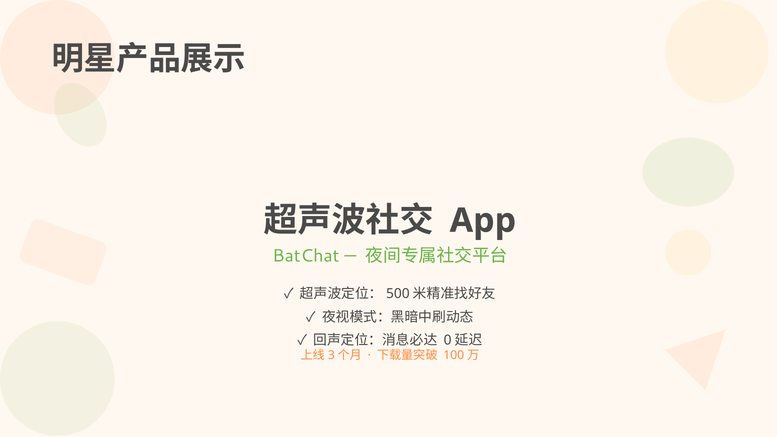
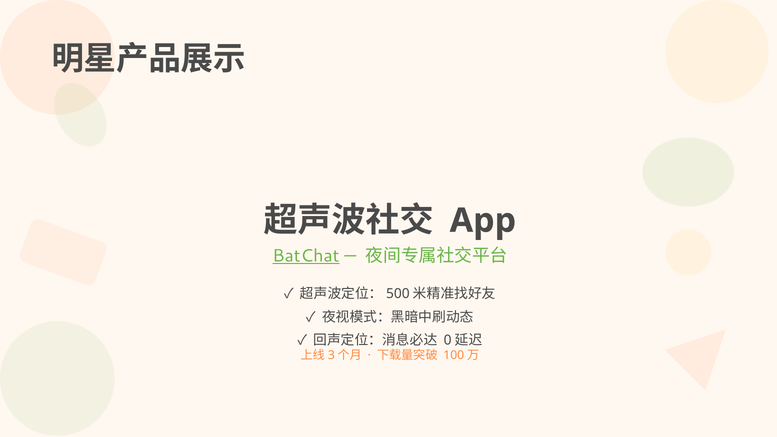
BatChat underline: none -> present
